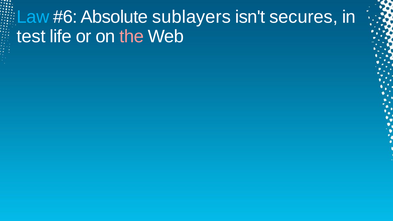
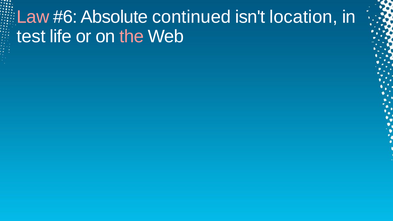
Law colour: light blue -> pink
sublayers: sublayers -> continued
secures: secures -> location
